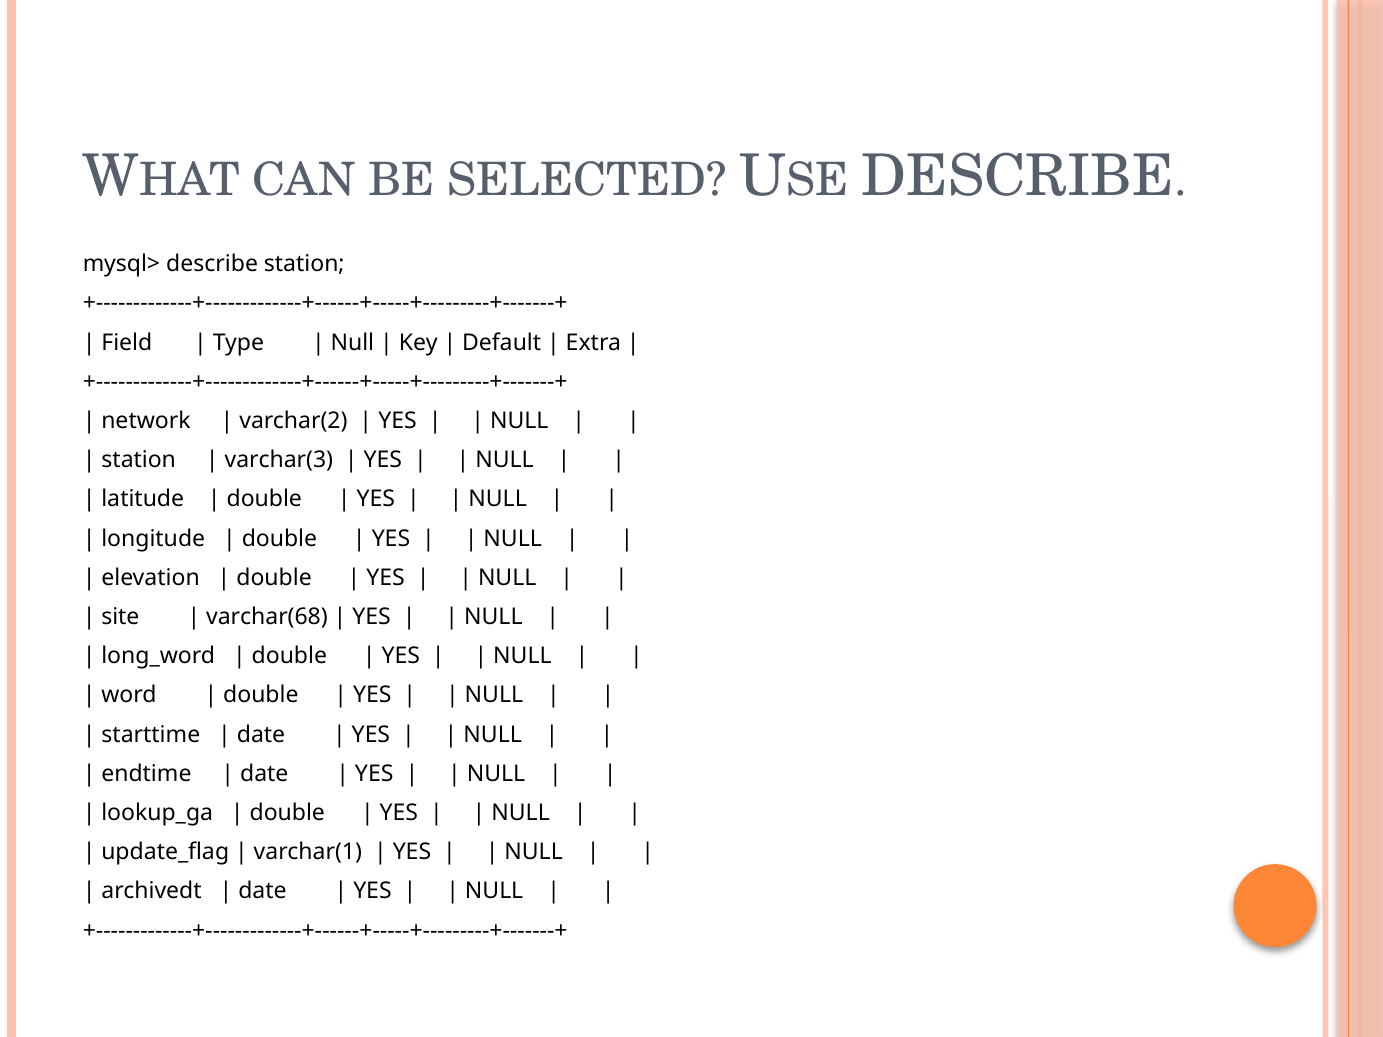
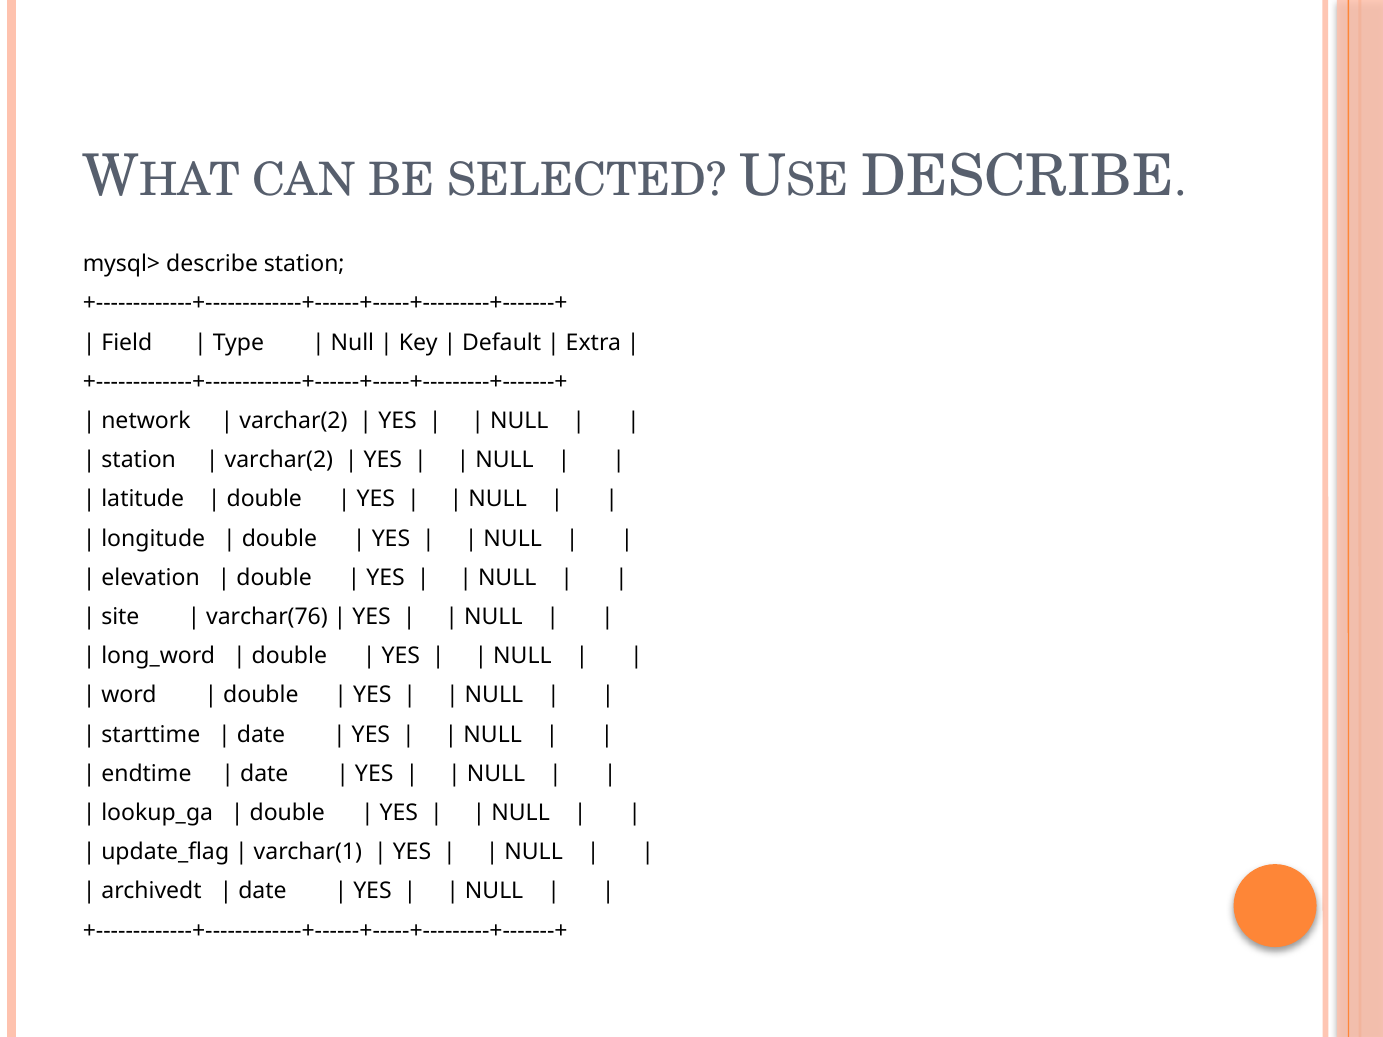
varchar(3 at (279, 460): varchar(3 -> varchar(2
varchar(68: varchar(68 -> varchar(76
